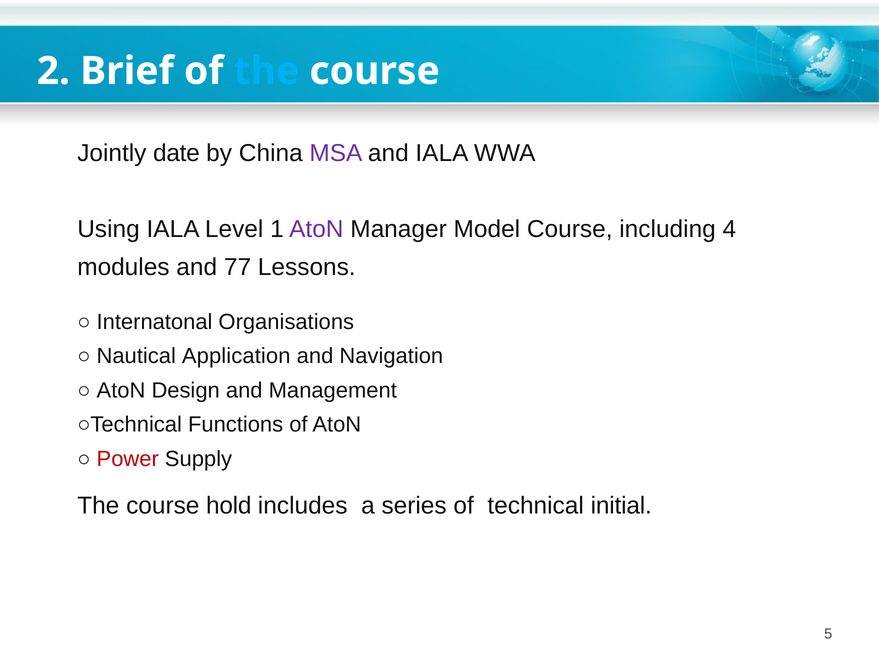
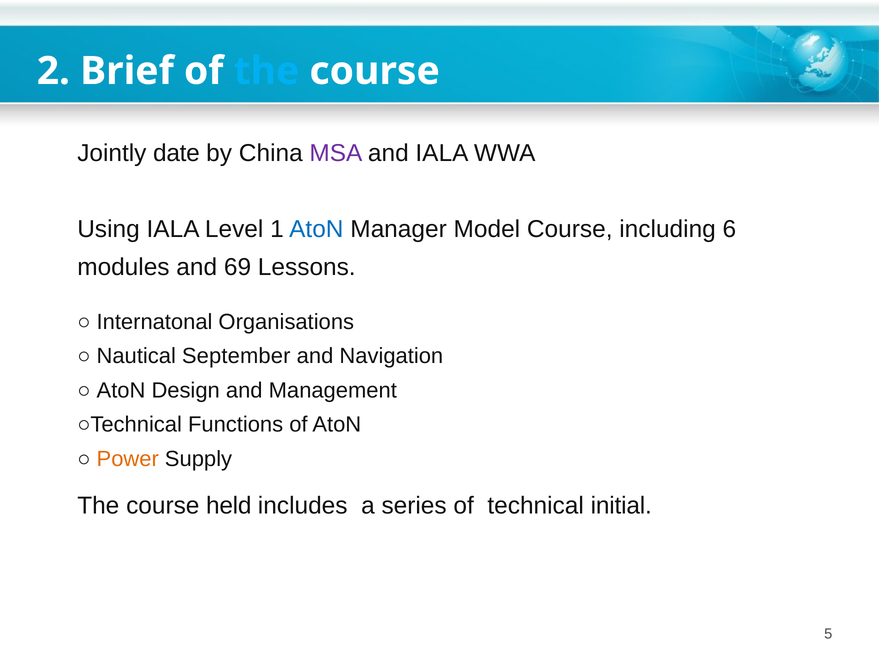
AtoN at (316, 229) colour: purple -> blue
4: 4 -> 6
77: 77 -> 69
Application: Application -> September
Power colour: red -> orange
hold: hold -> held
